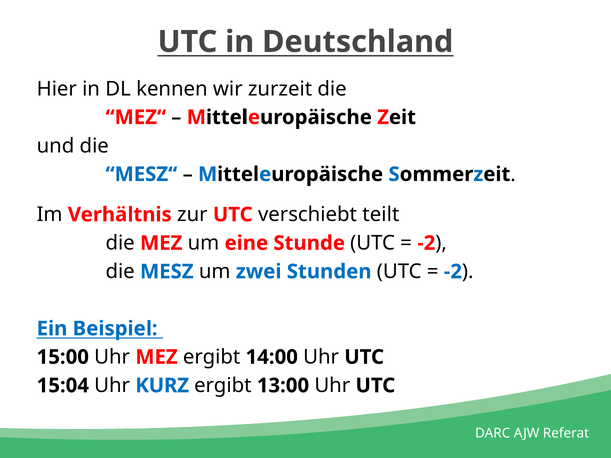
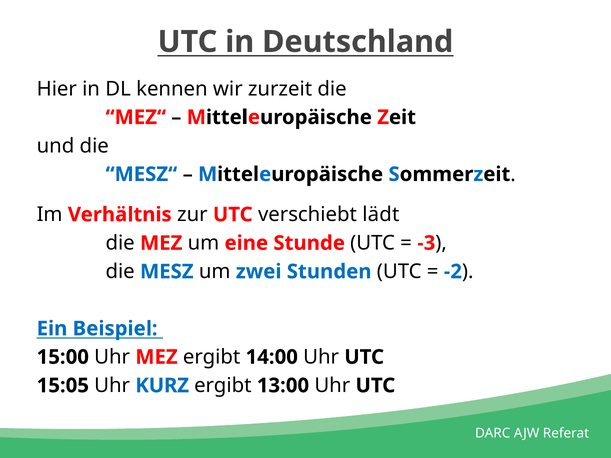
teilt: teilt -> lädt
-2 at (426, 243): -2 -> -3
15:04: 15:04 -> 15:05
